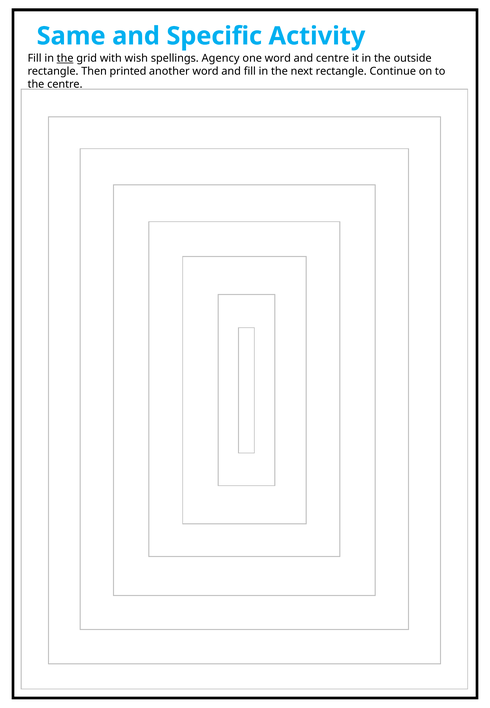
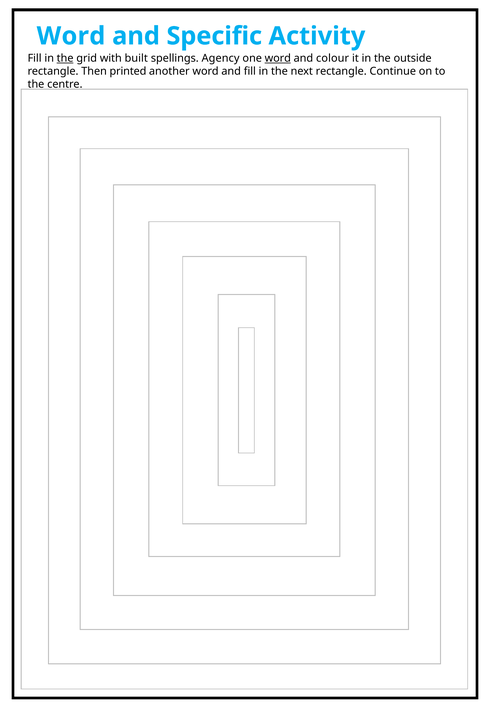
Same at (71, 36): Same -> Word
wish: wish -> built
word at (278, 58) underline: none -> present
and centre: centre -> colour
